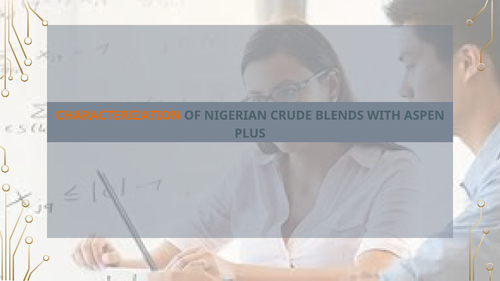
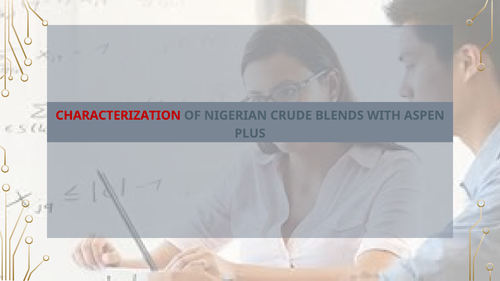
CHARACTERIZATION colour: orange -> red
